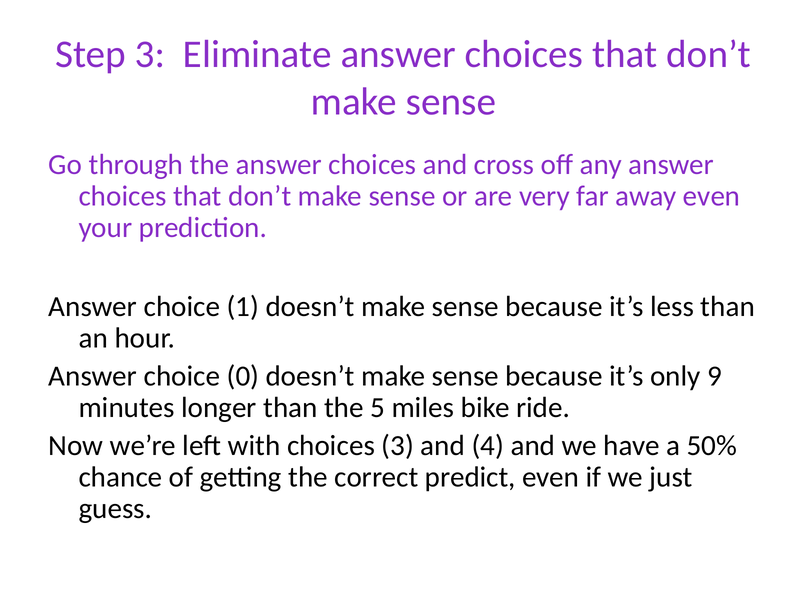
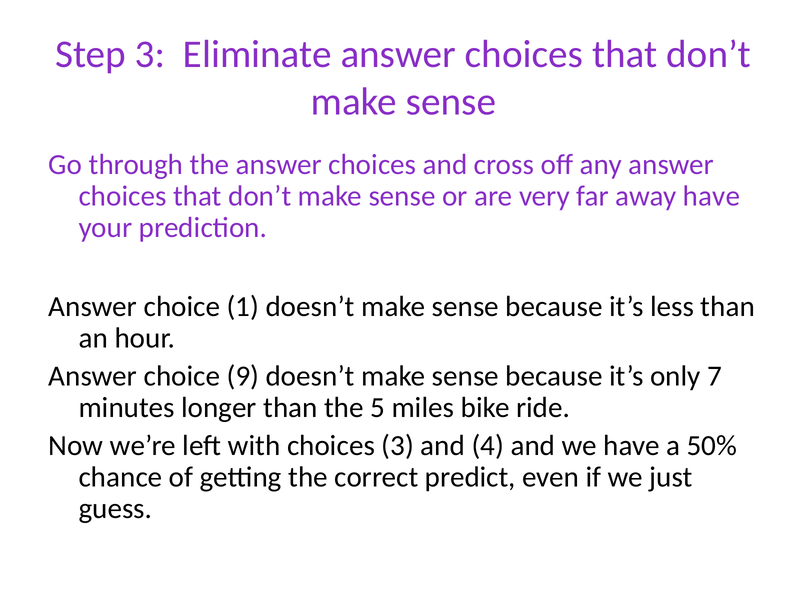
away even: even -> have
0: 0 -> 9
9: 9 -> 7
